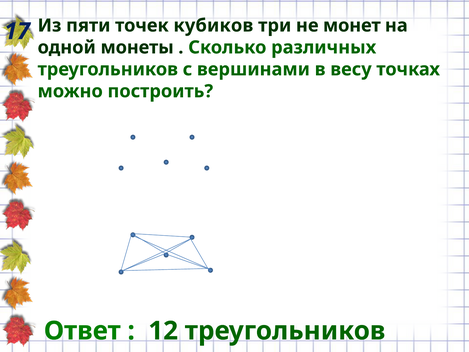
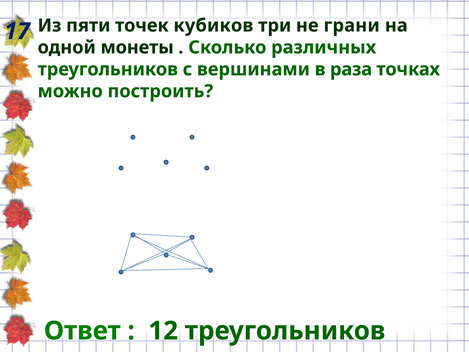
монет: монет -> грани
весу: весу -> раза
